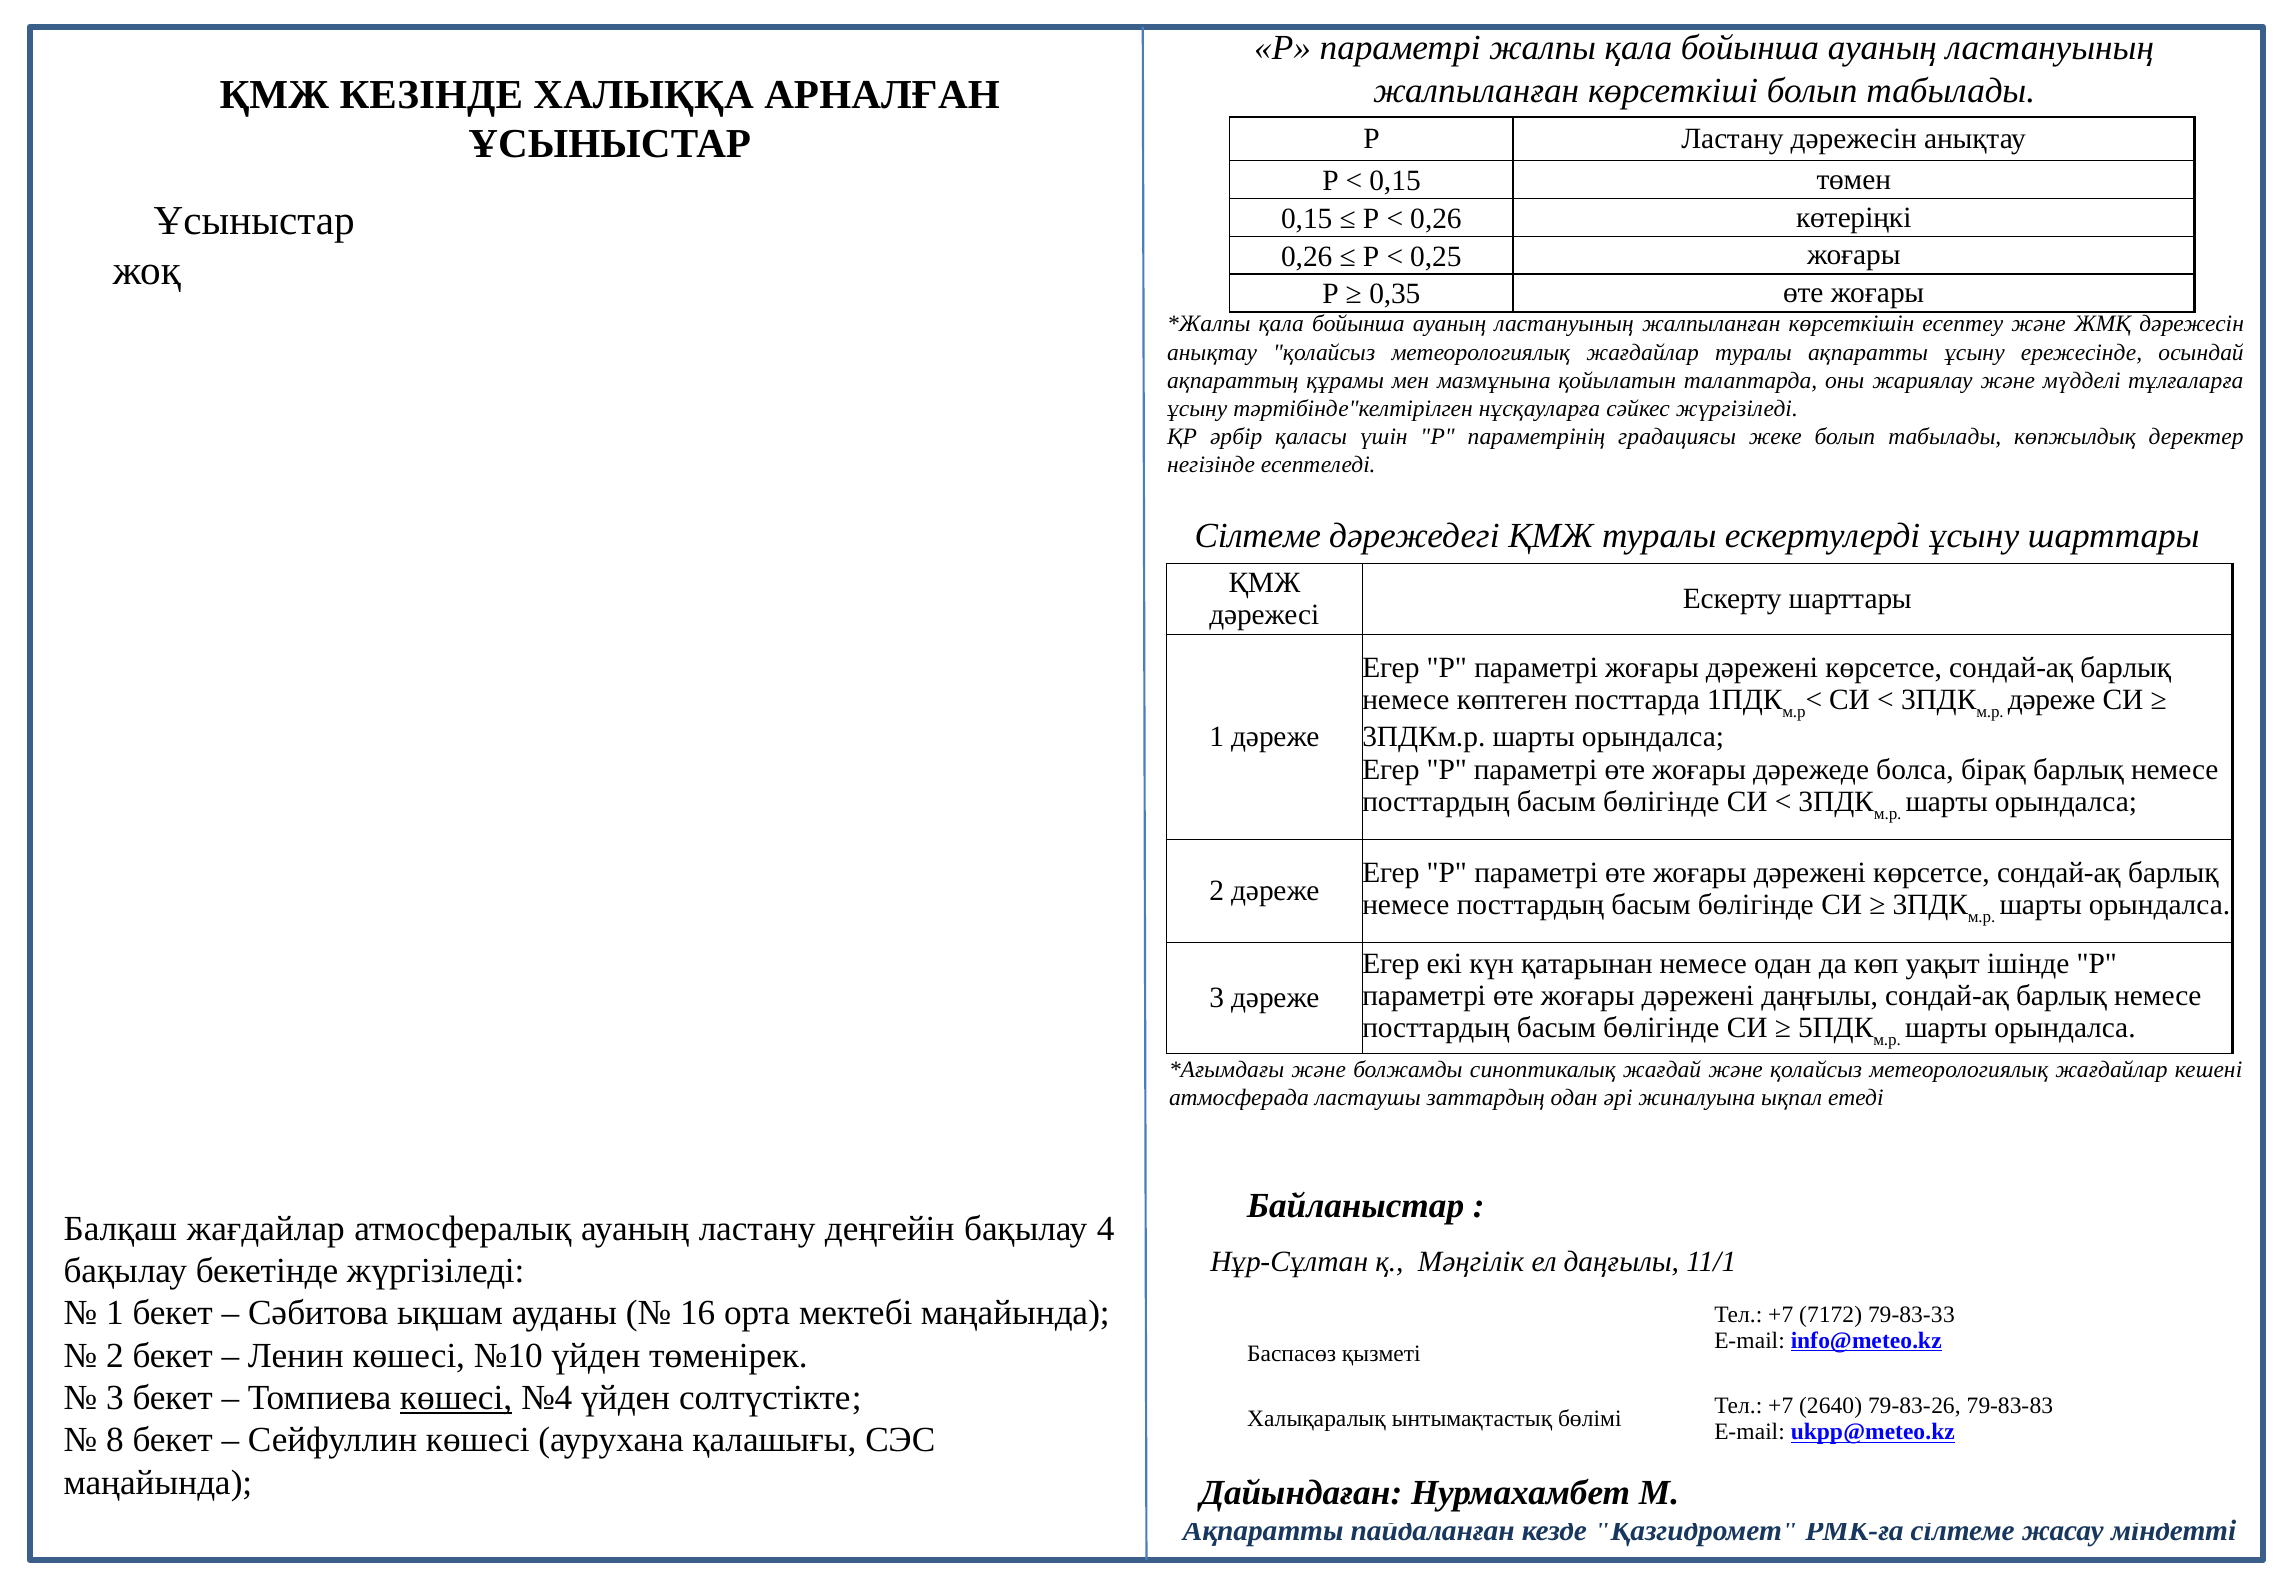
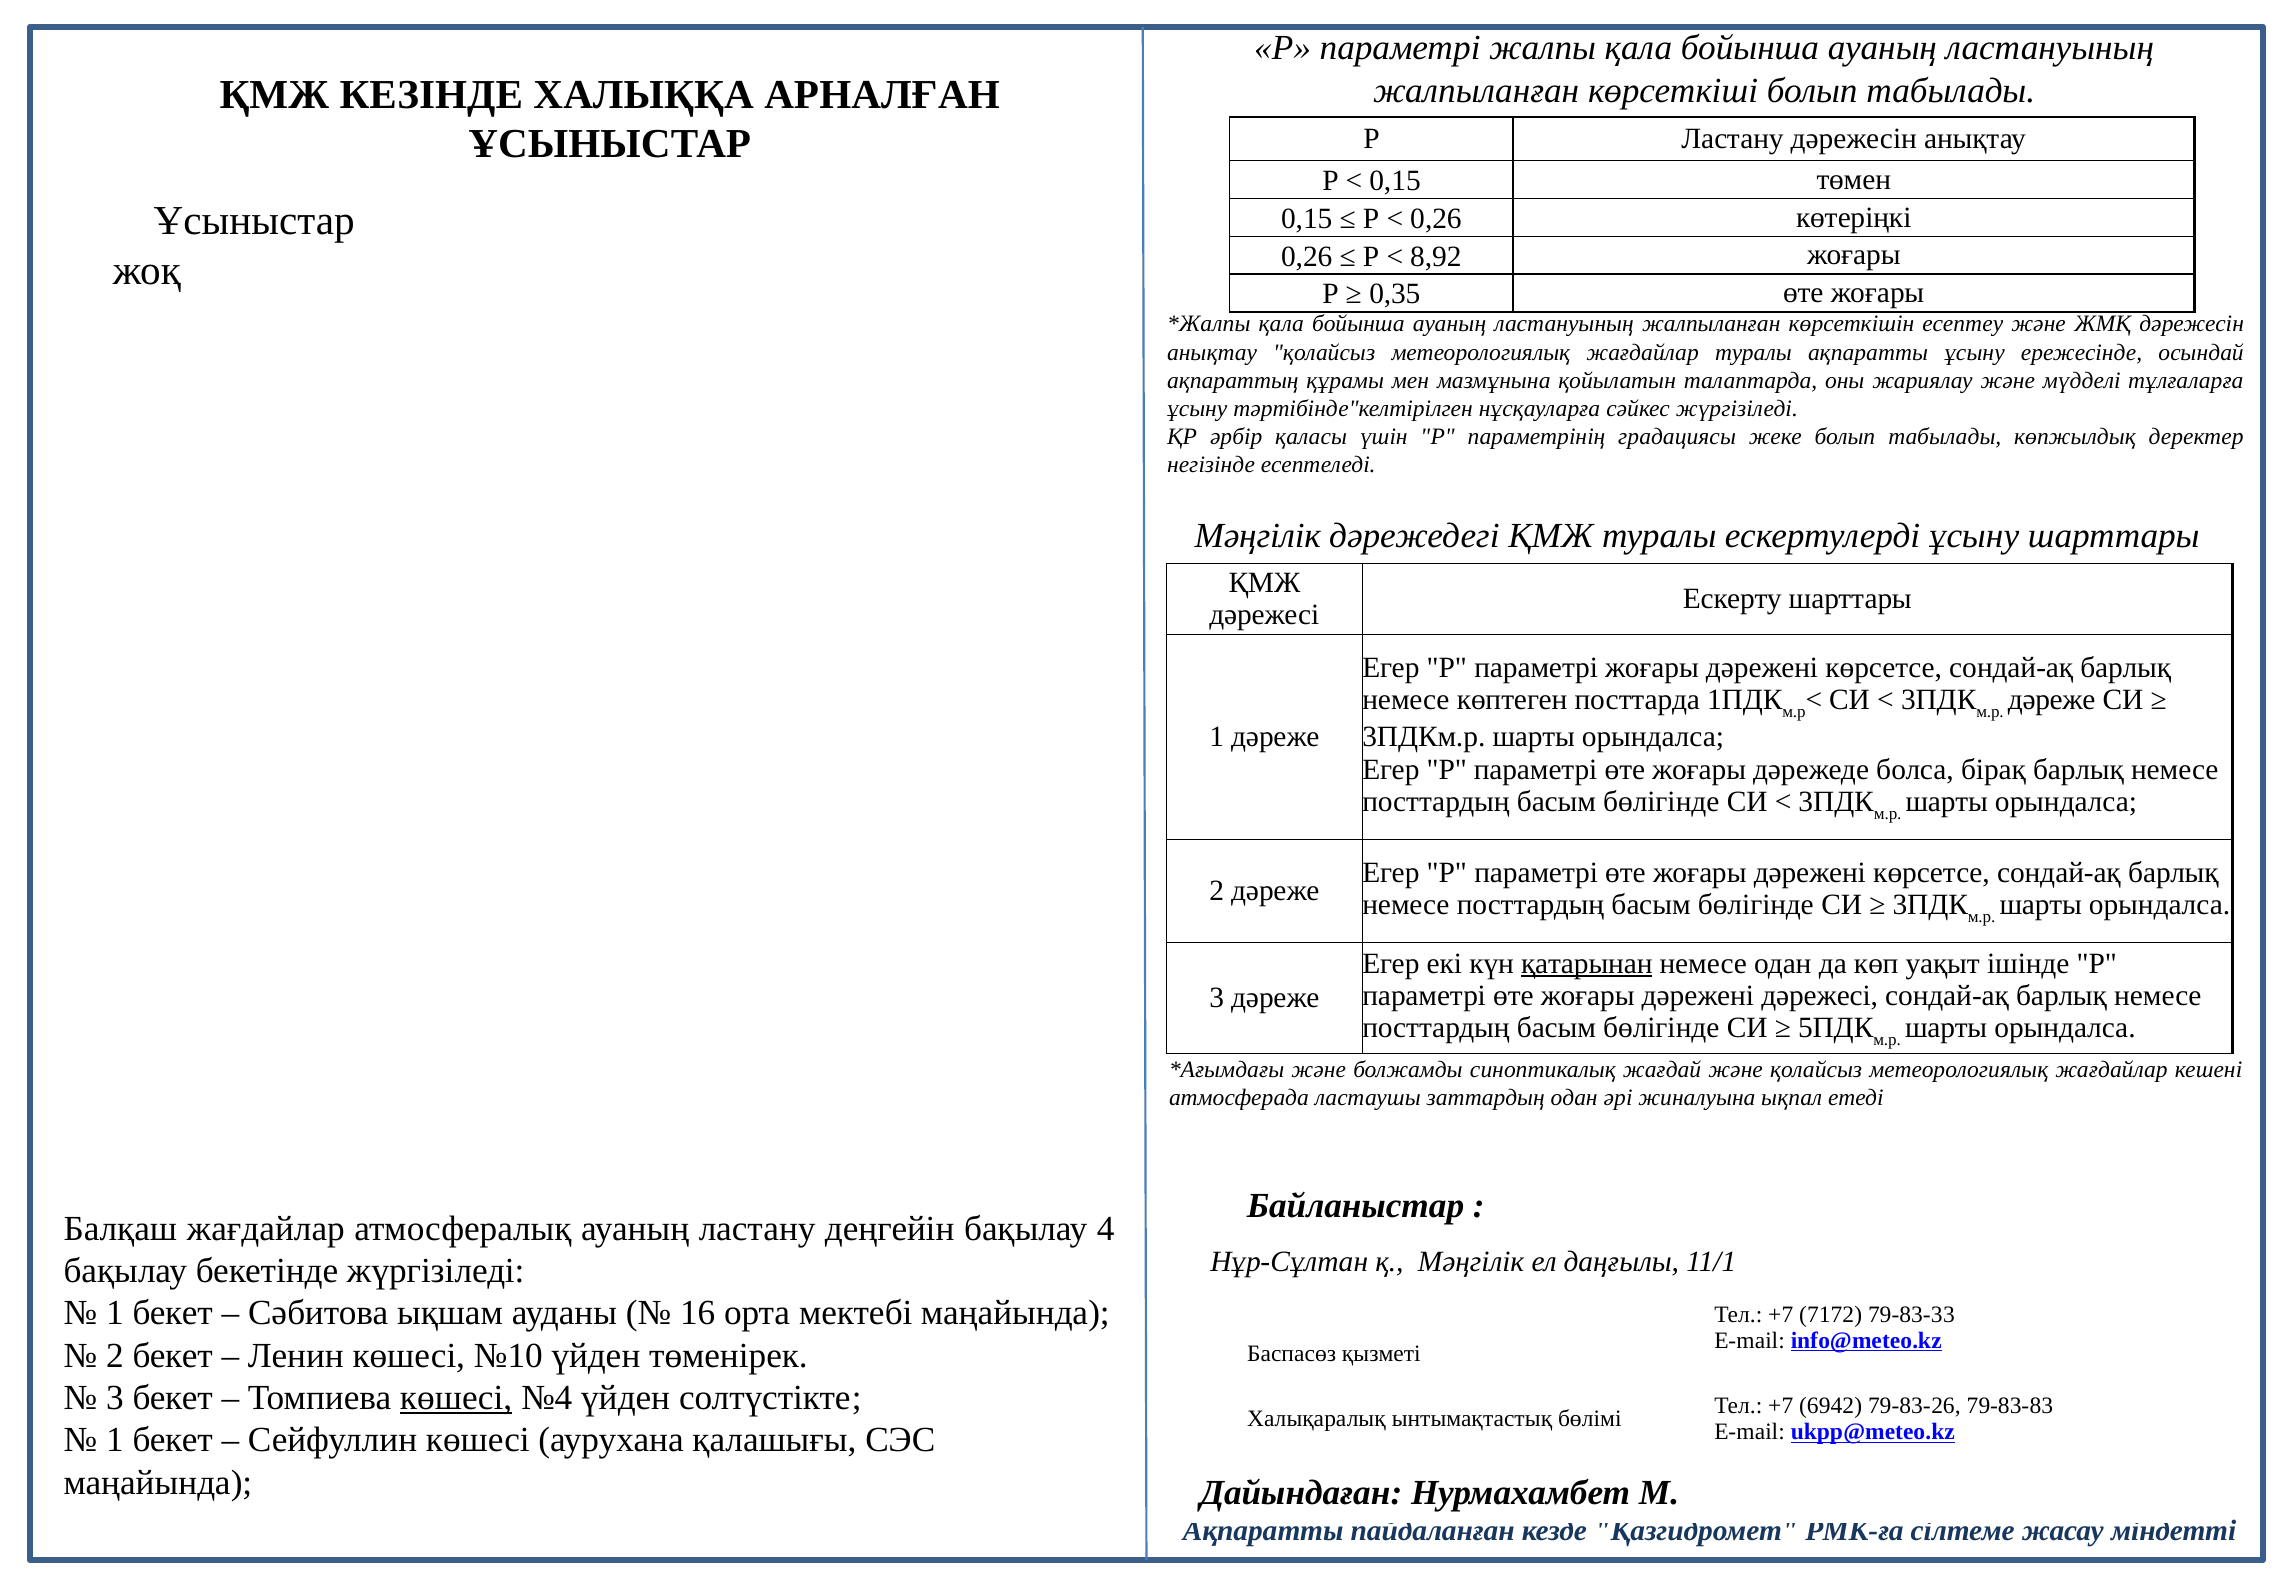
0,25: 0,25 -> 8,92
Сілтеме at (1258, 536): Сілтеме -> Мәңгілік
қатарынан underline: none -> present
дәрежені даңғылы: даңғылы -> дәрежесі
2640: 2640 -> 6942
8 at (115, 1441): 8 -> 1
